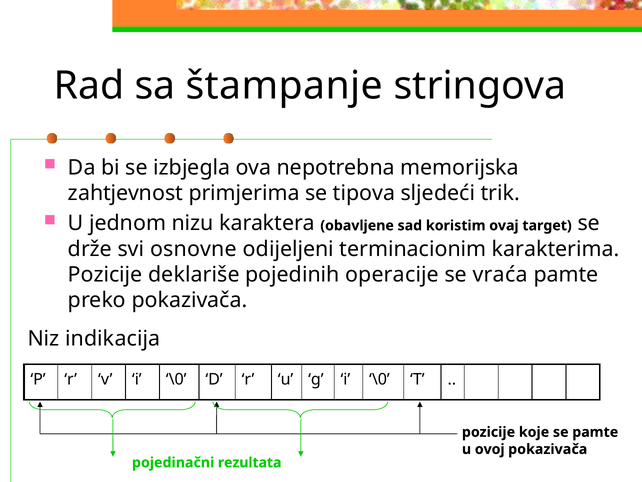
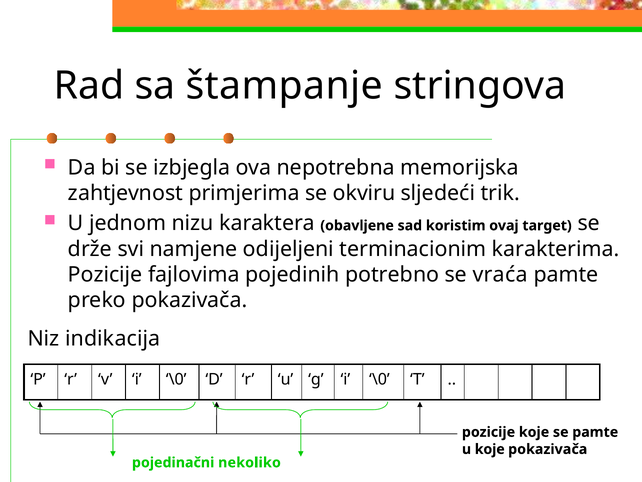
tipova: tipova -> okviru
osnovne: osnovne -> namjene
deklariše: deklariše -> fajlovima
operacije: operacije -> potrebno
u ovoj: ovoj -> koje
rezultata: rezultata -> nekoliko
